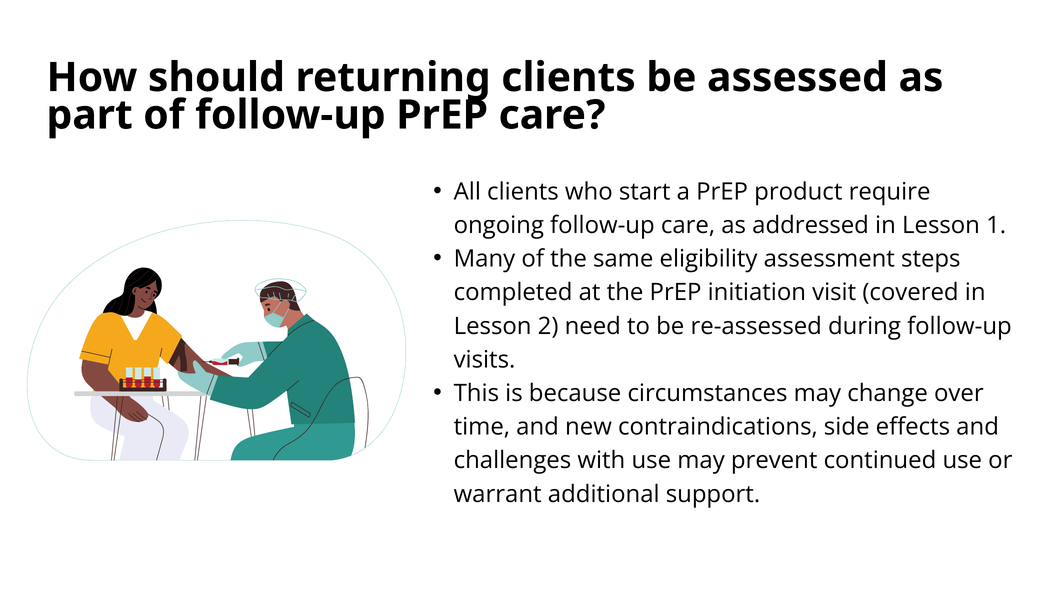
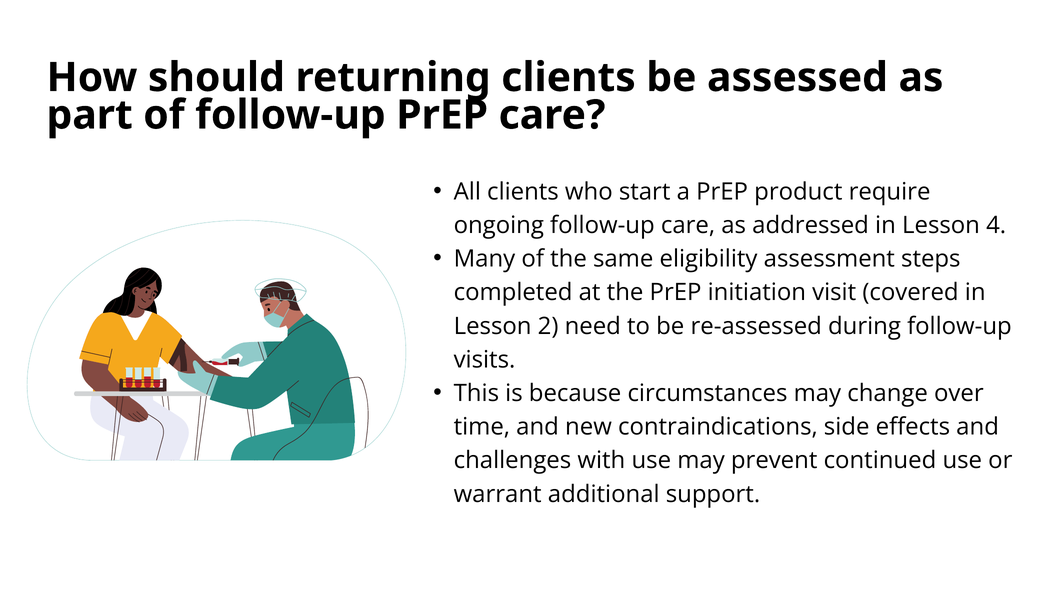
1: 1 -> 4
